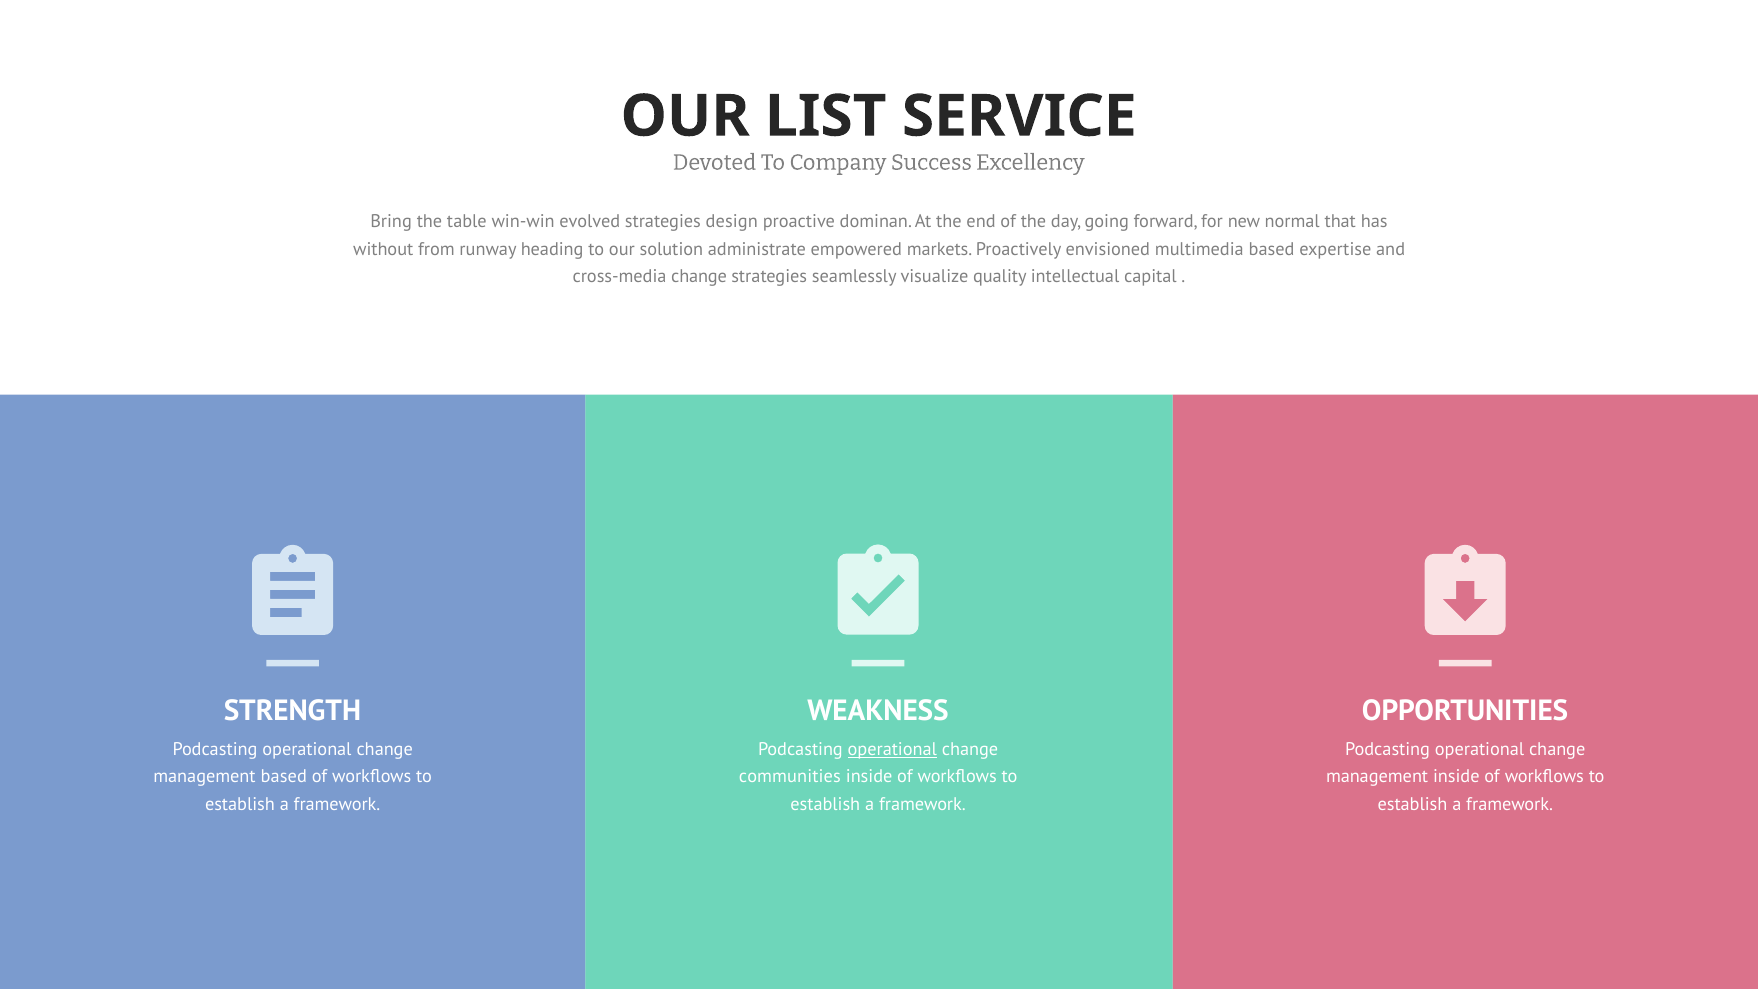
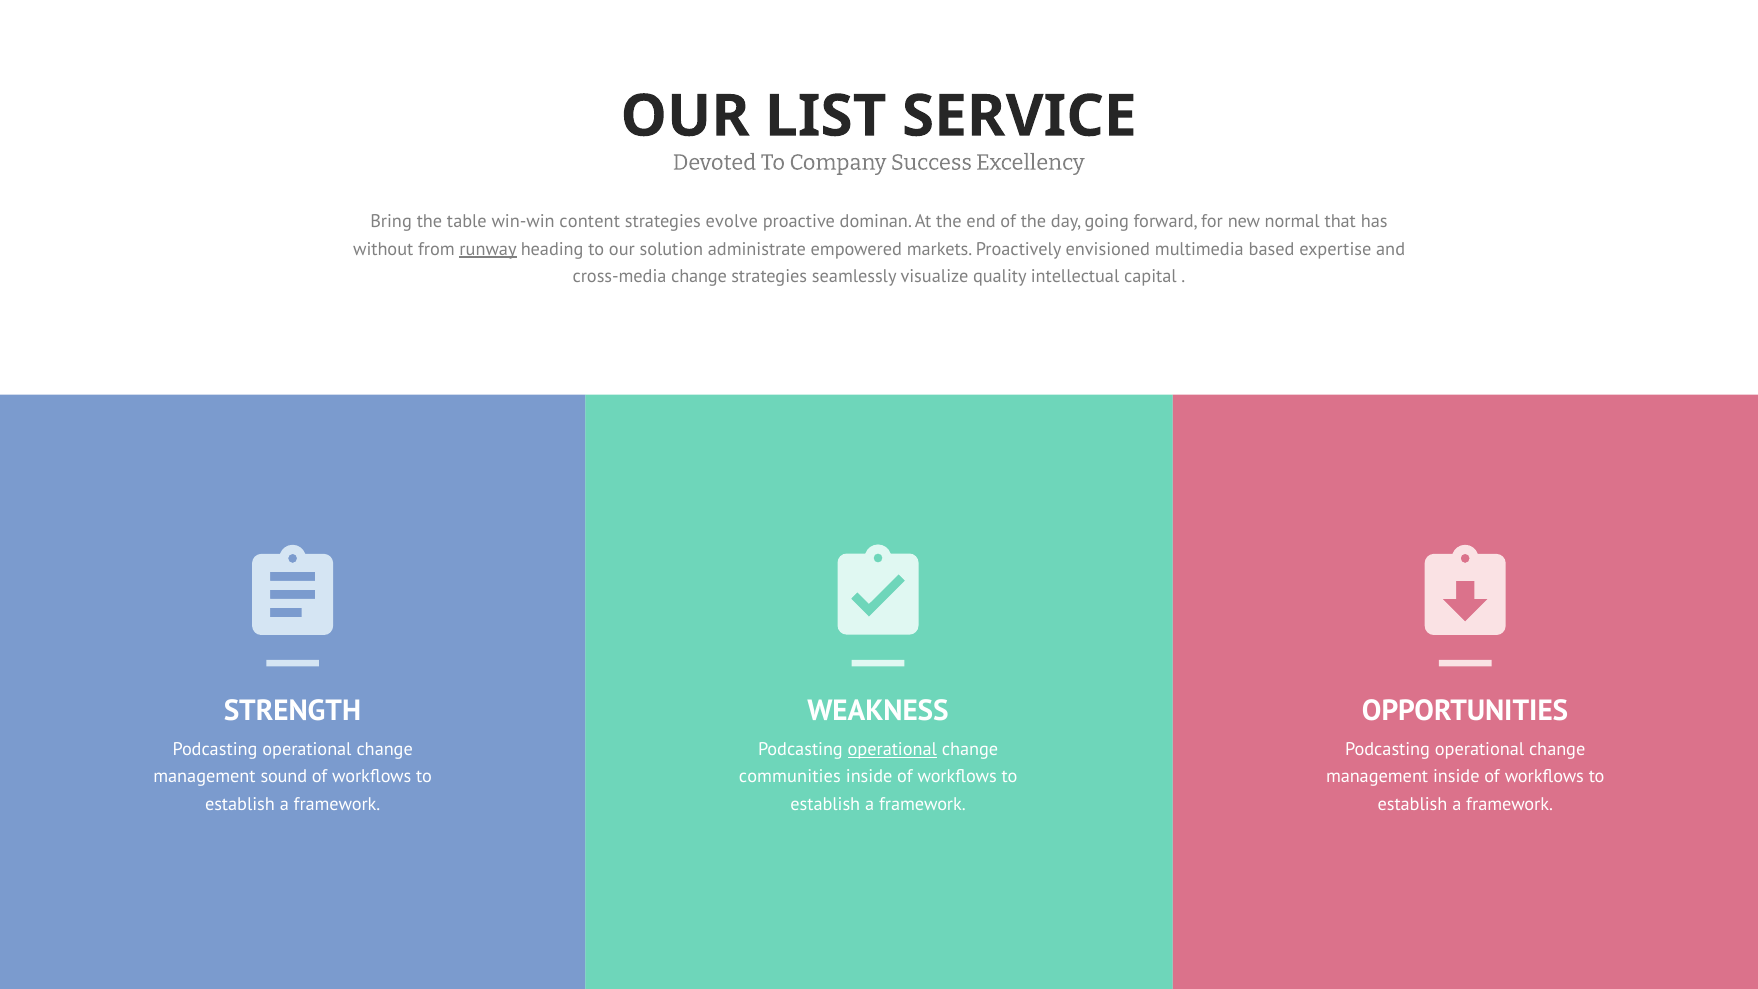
evolved: evolved -> content
design: design -> evolve
runway underline: none -> present
management based: based -> sound
